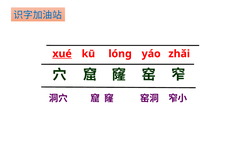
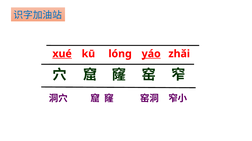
yáo underline: none -> present
